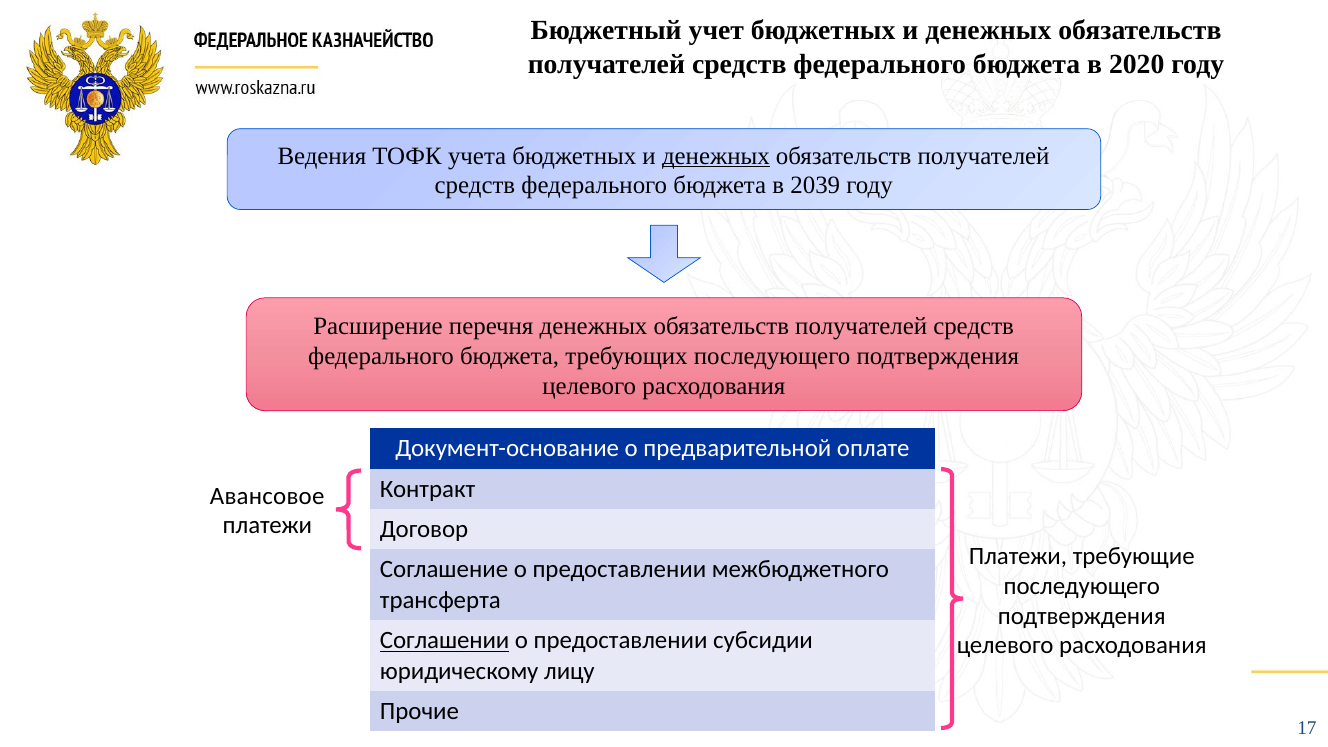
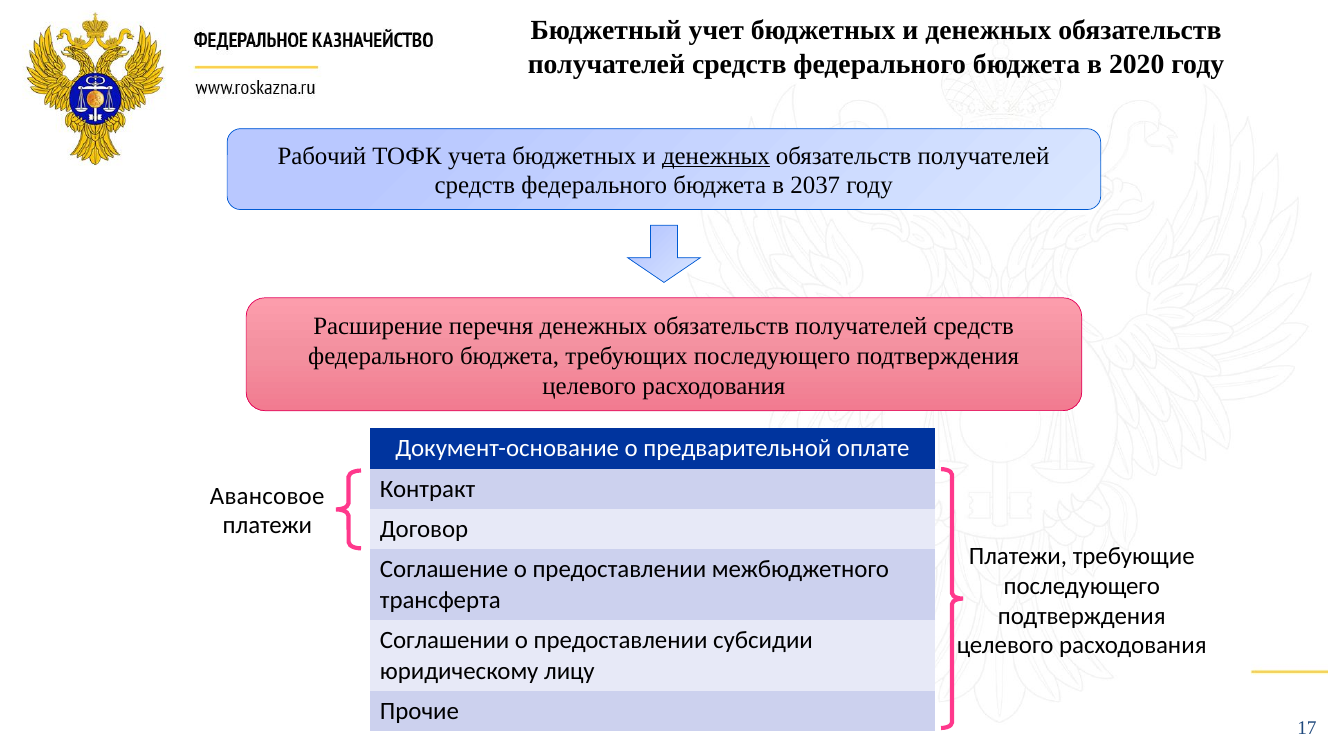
Ведения: Ведения -> Рабочий
2039: 2039 -> 2037
Соглашении underline: present -> none
